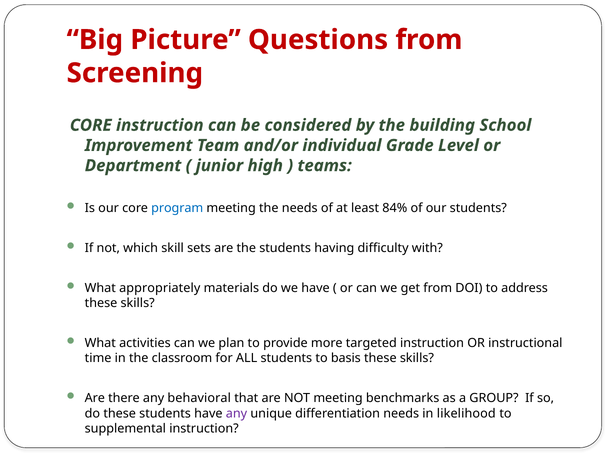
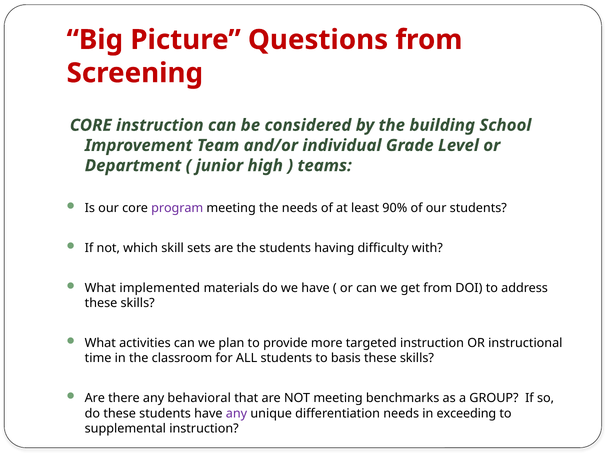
program colour: blue -> purple
84%: 84% -> 90%
appropriately: appropriately -> implemented
likelihood: likelihood -> exceeding
